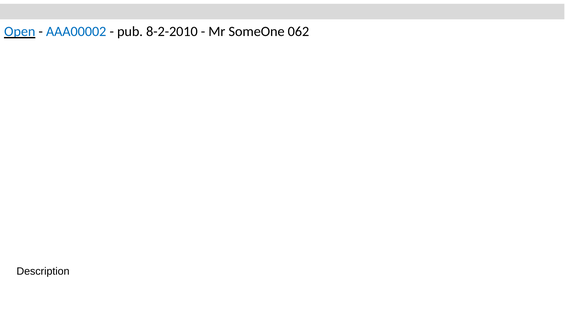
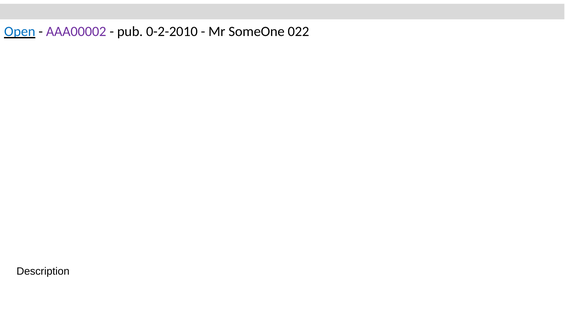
AAA00002 colour: blue -> purple
8-2-2010: 8-2-2010 -> 0-2-2010
062: 062 -> 022
